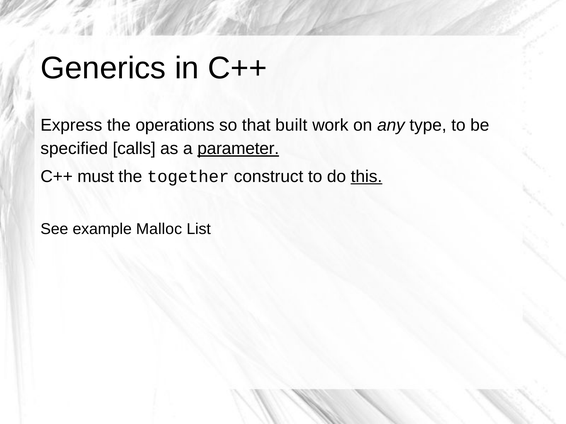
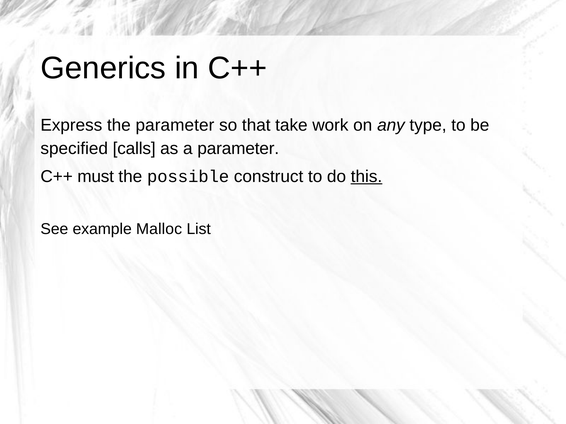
the operations: operations -> parameter
built: built -> take
parameter at (238, 149) underline: present -> none
together: together -> possible
